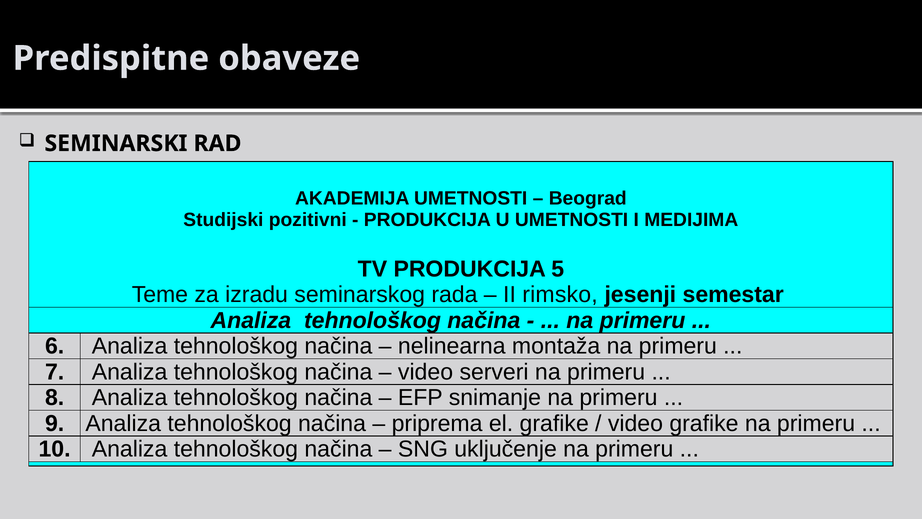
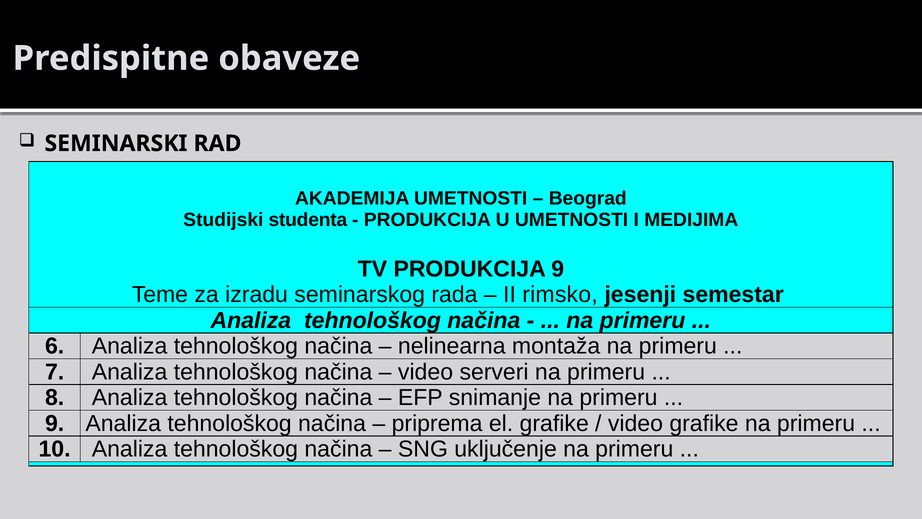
pozitivni: pozitivni -> studenta
PRODUKCIJA 5: 5 -> 9
